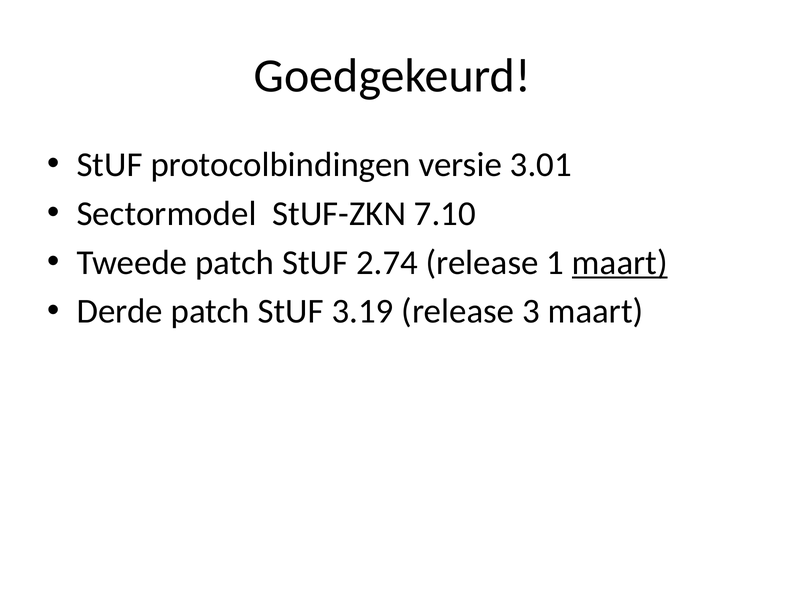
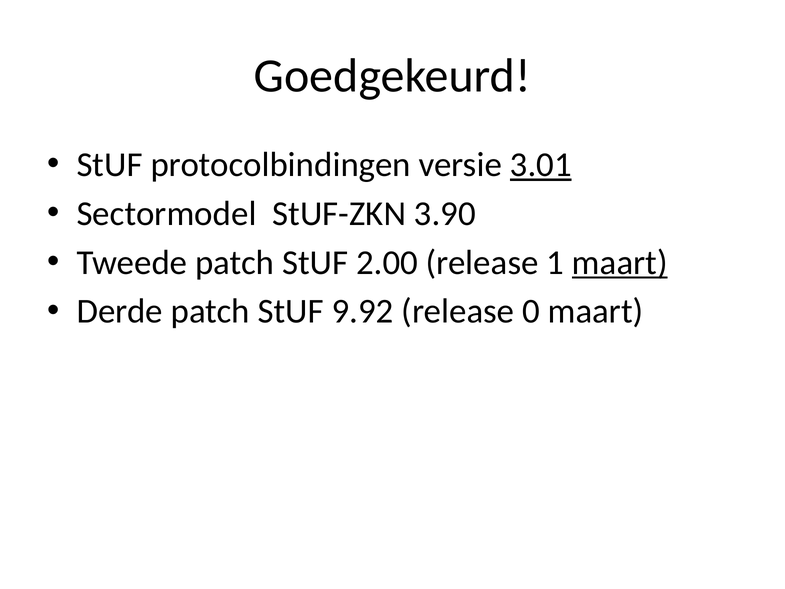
3.01 underline: none -> present
7.10: 7.10 -> 3.90
2.74: 2.74 -> 2.00
3.19: 3.19 -> 9.92
3: 3 -> 0
